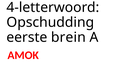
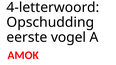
brein: brein -> vogel
